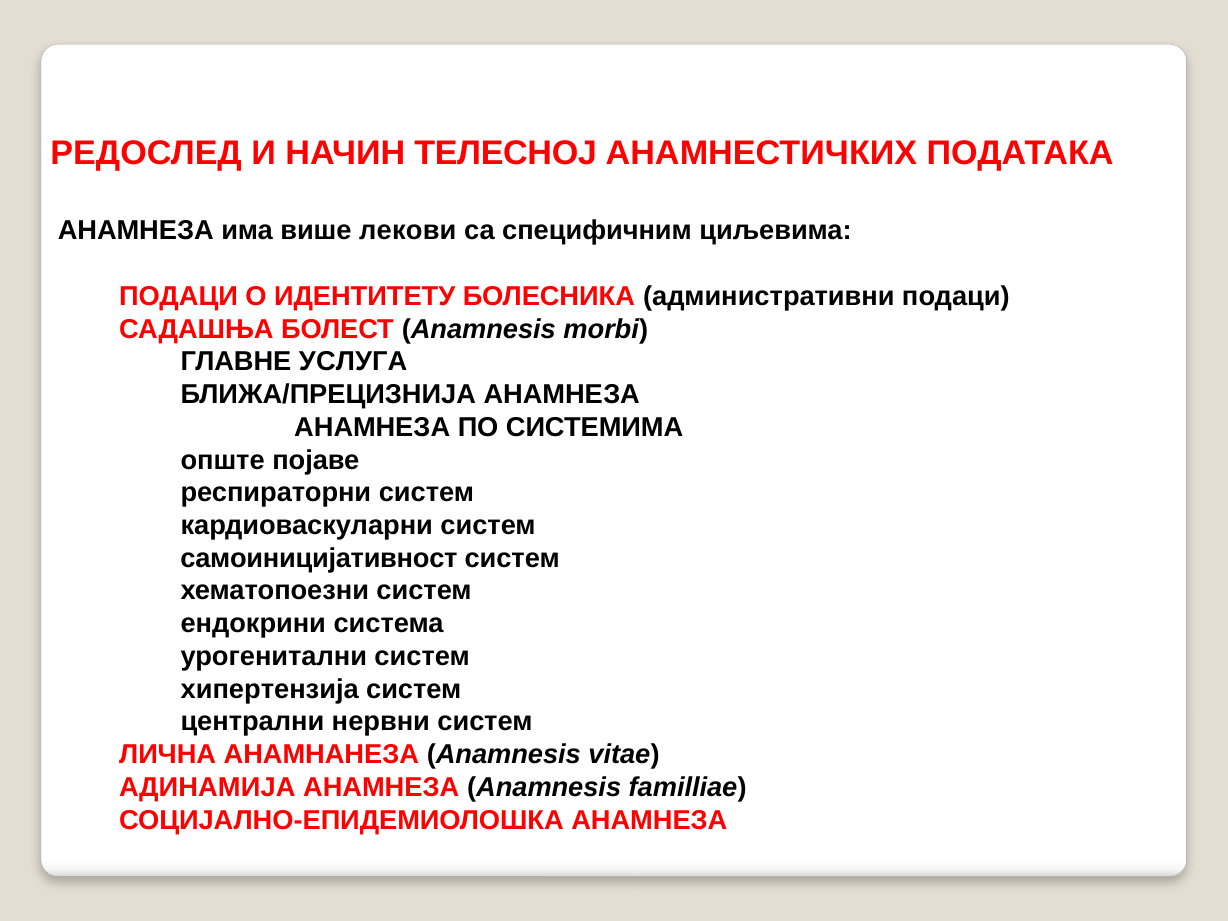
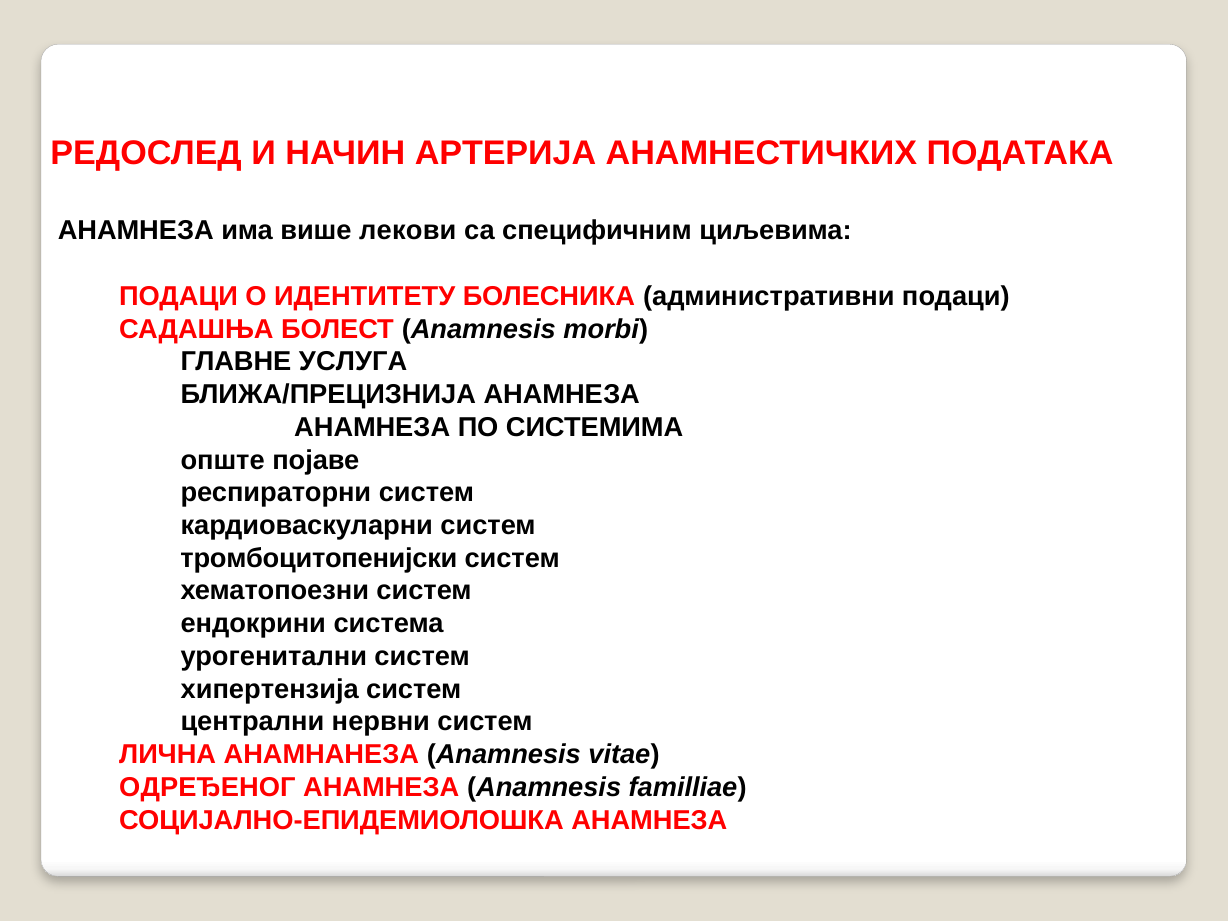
ТЕЛЕСНОЈ: ТЕЛЕСНОЈ -> АРТЕРИЈА
самоиницијативност: самоиницијативност -> тромбоцитопенијски
АДИНАМИЈА: АДИНАМИЈА -> ОДРЕЂЕНОГ
